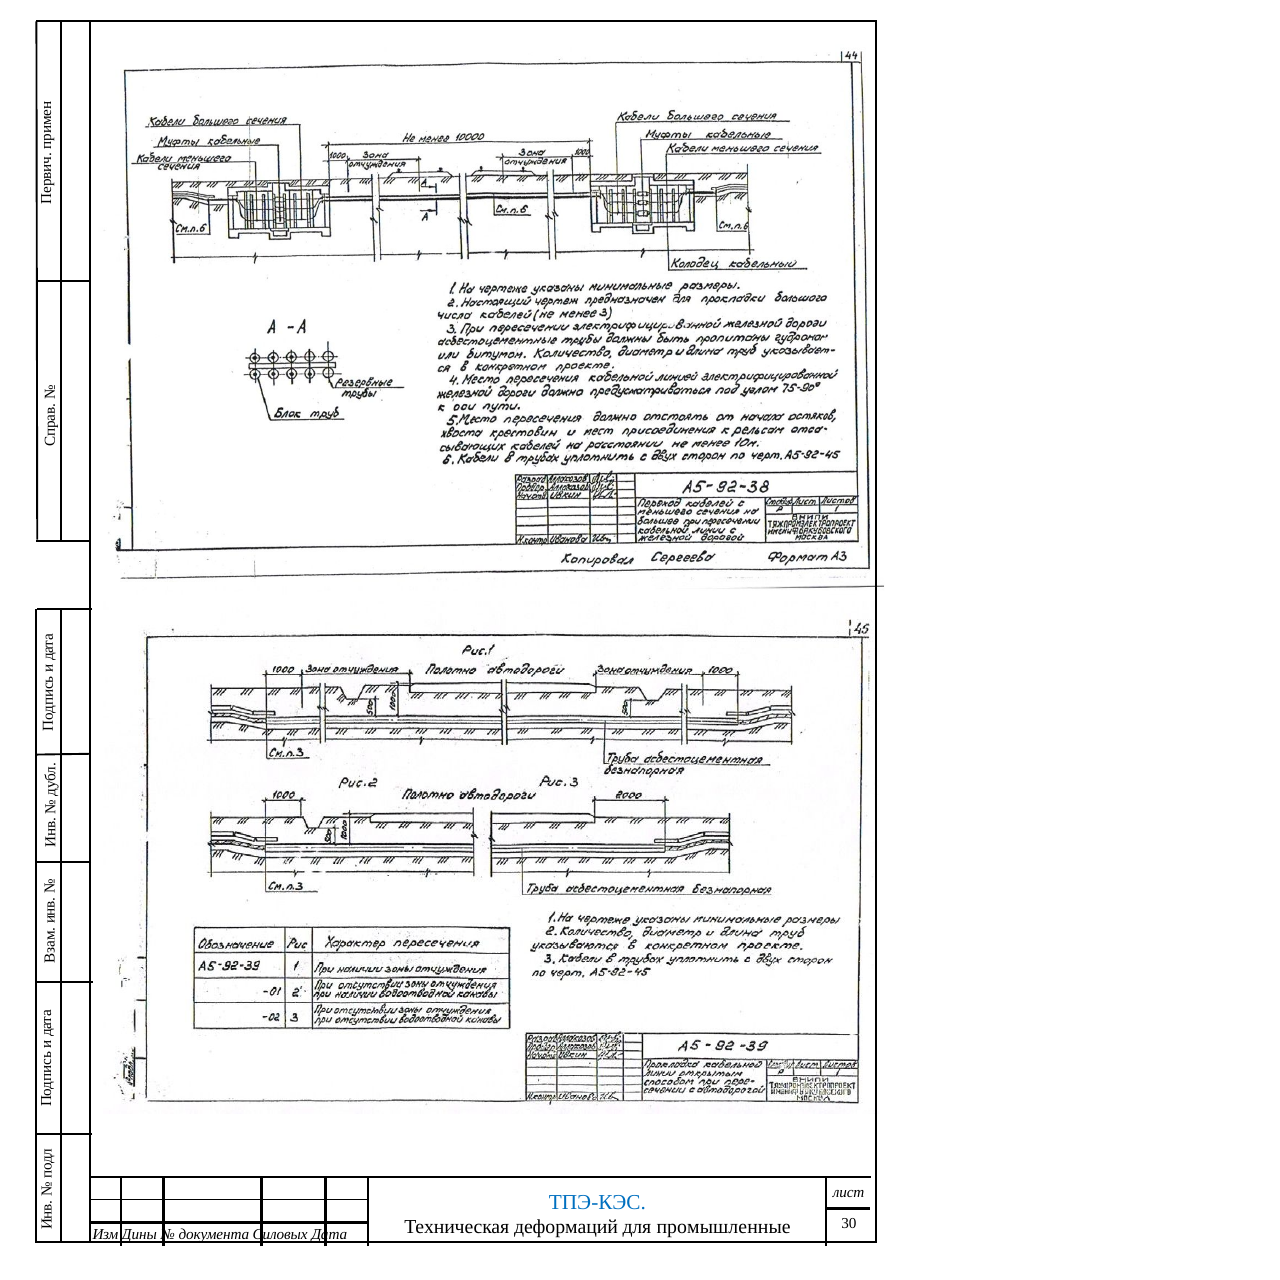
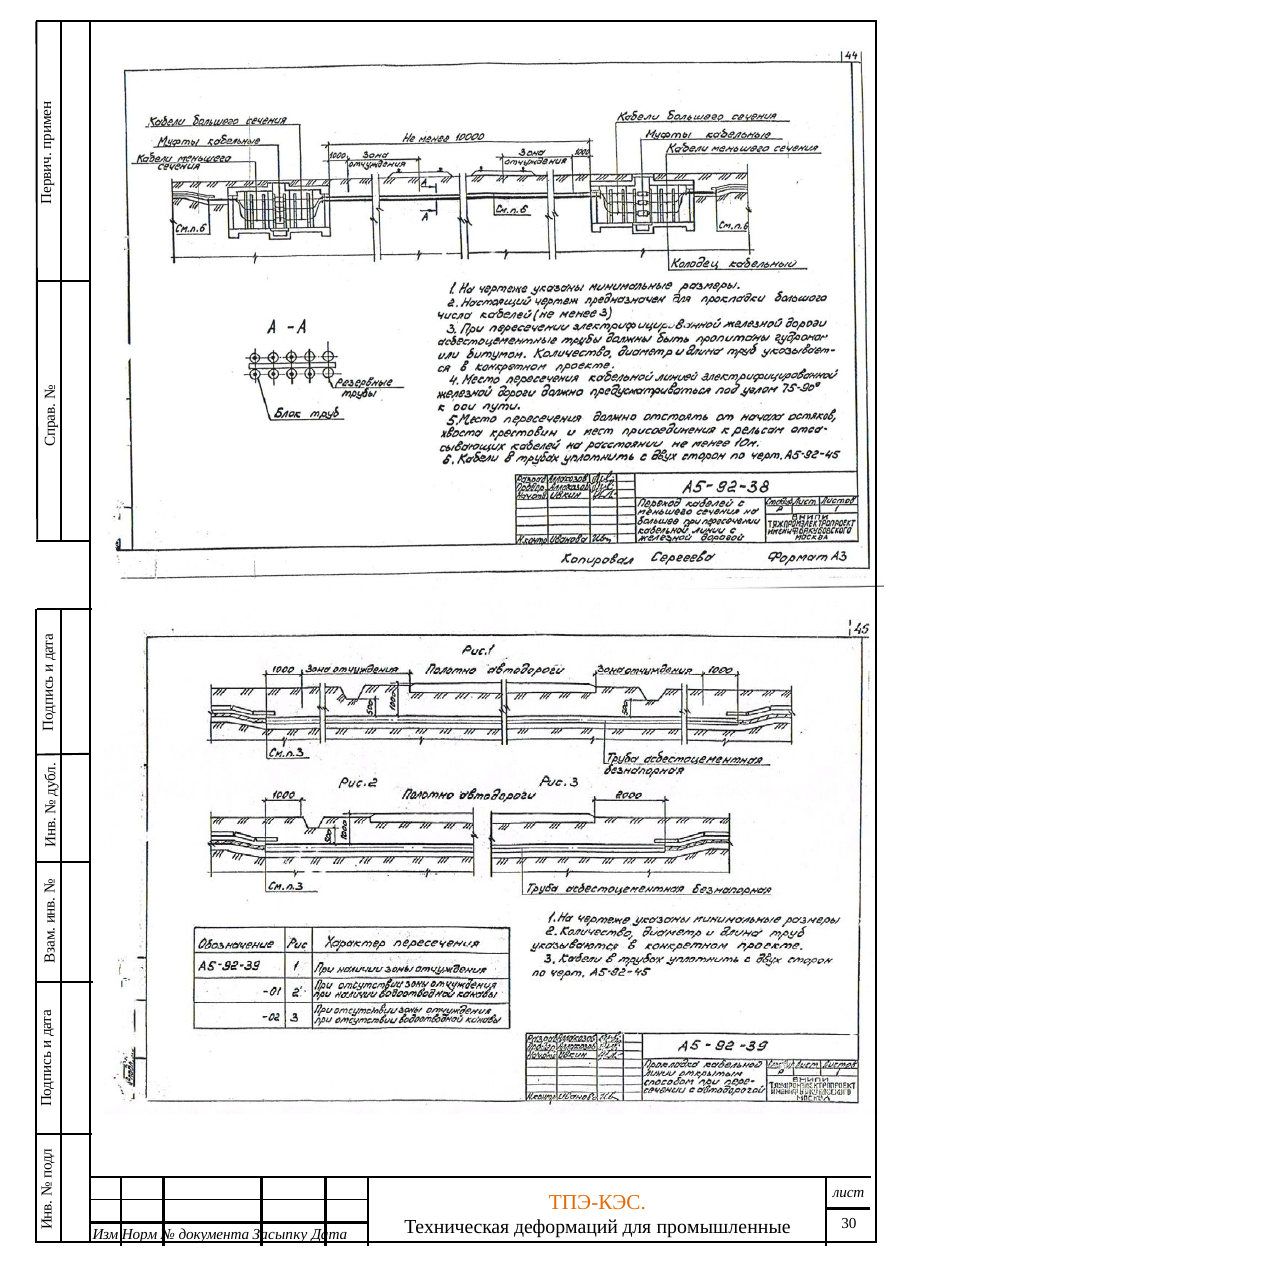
ТПЭ-КЭС colour: blue -> orange
Дины: Дины -> Норм
Силовых: Силовых -> Засыпку
